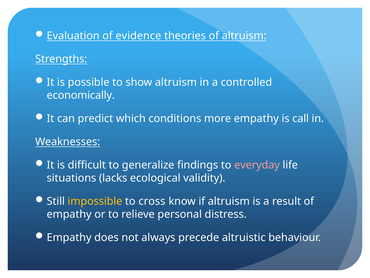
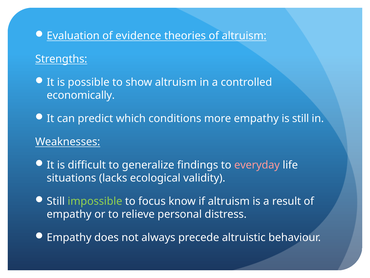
is call: call -> still
impossible colour: yellow -> light green
cross: cross -> focus
